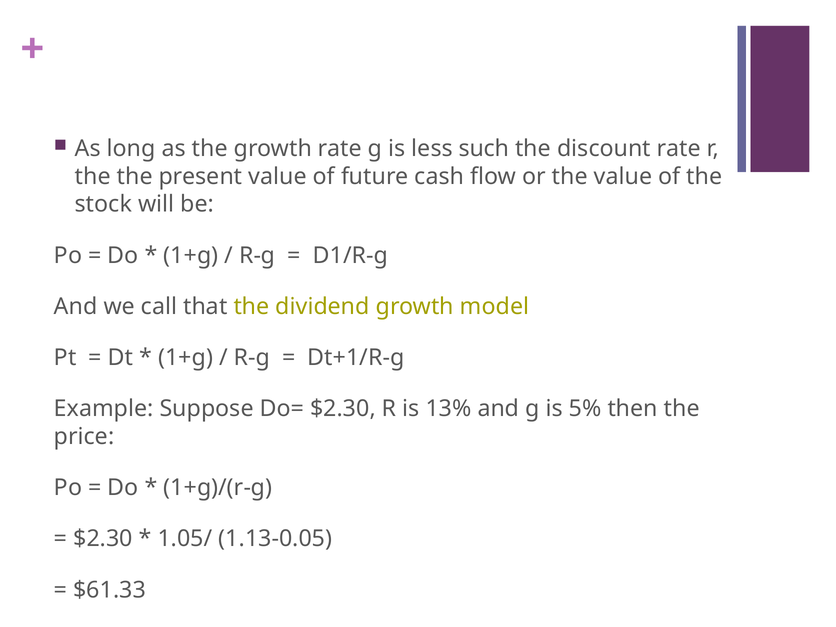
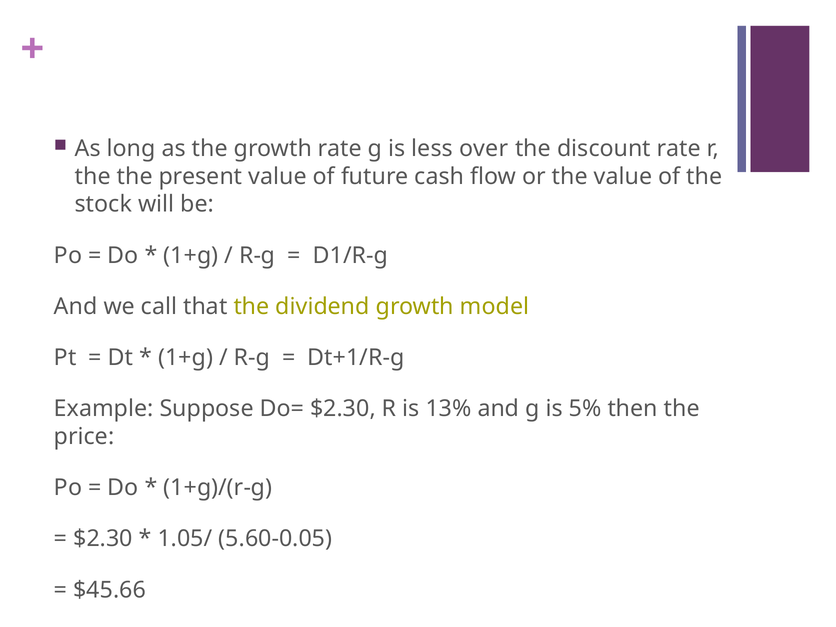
such: such -> over
1.13-0.05: 1.13-0.05 -> 5.60-0.05
$61.33: $61.33 -> $45.66
